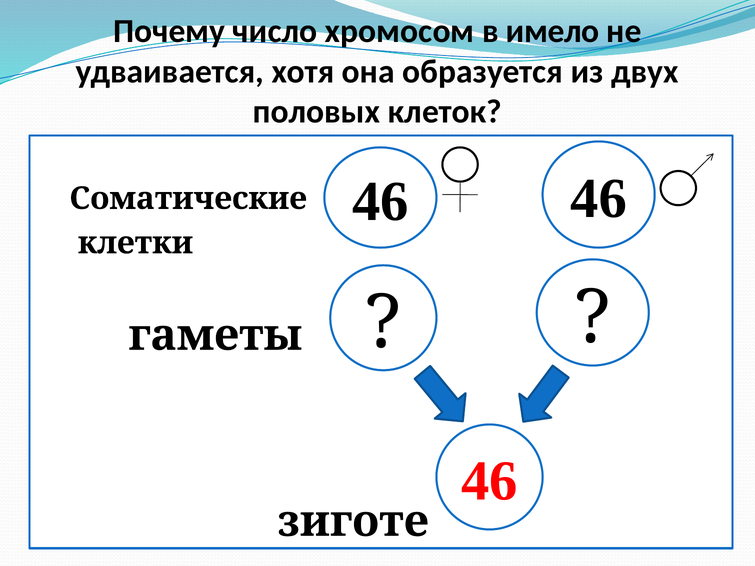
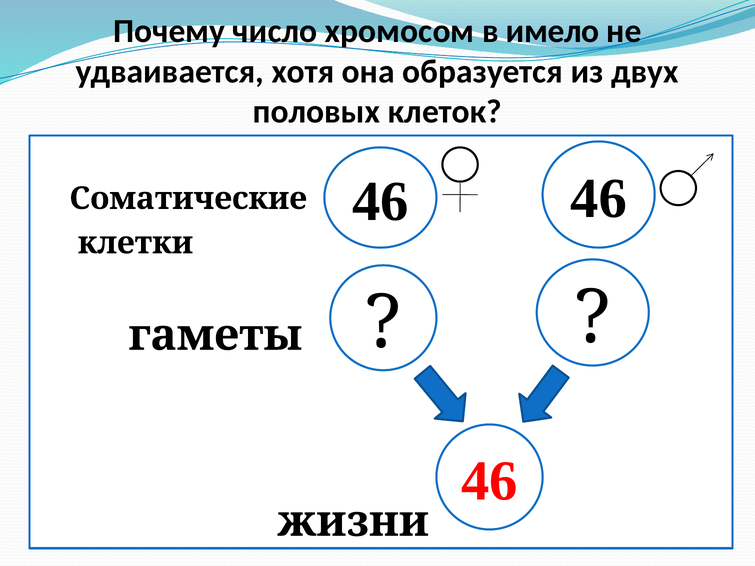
зиготе: зиготе -> жизни
